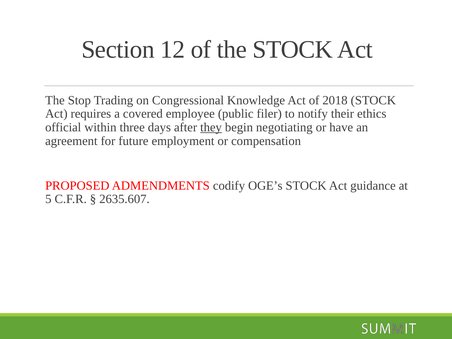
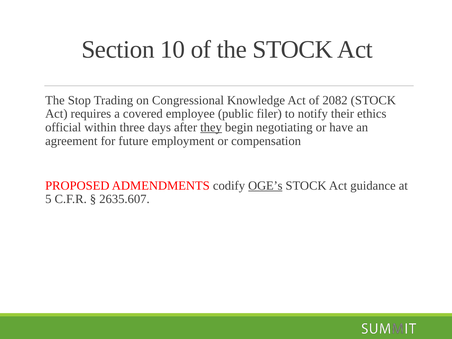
12: 12 -> 10
2018: 2018 -> 2082
OGE’s underline: none -> present
